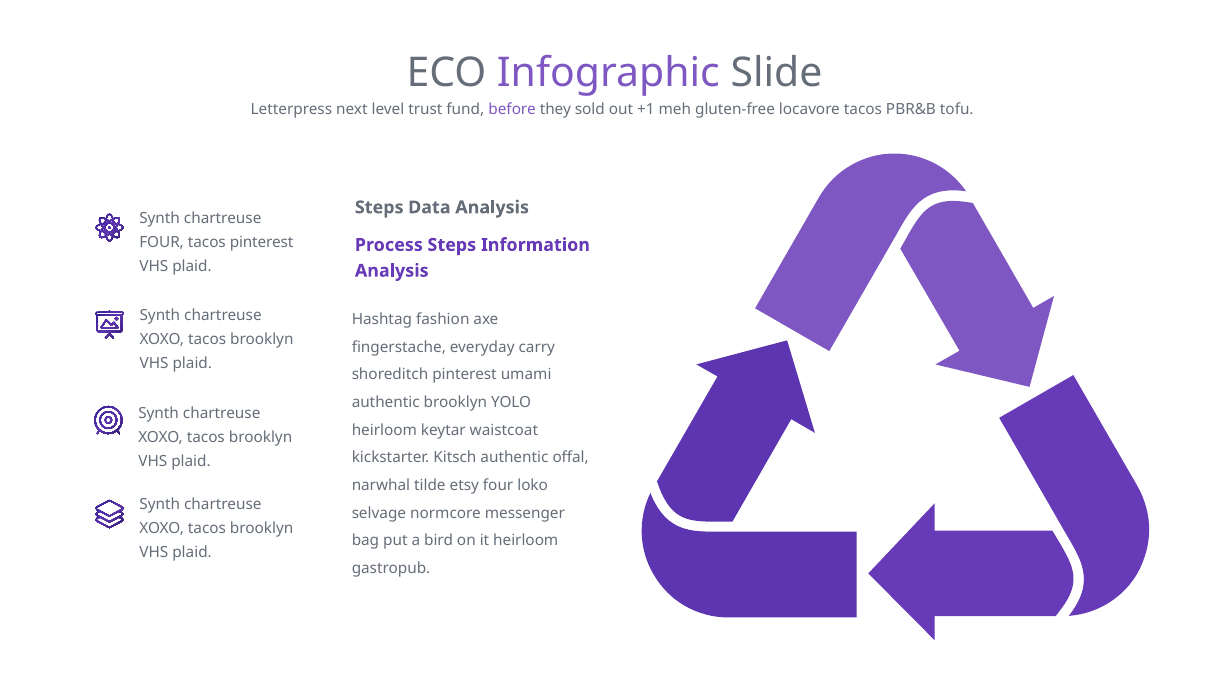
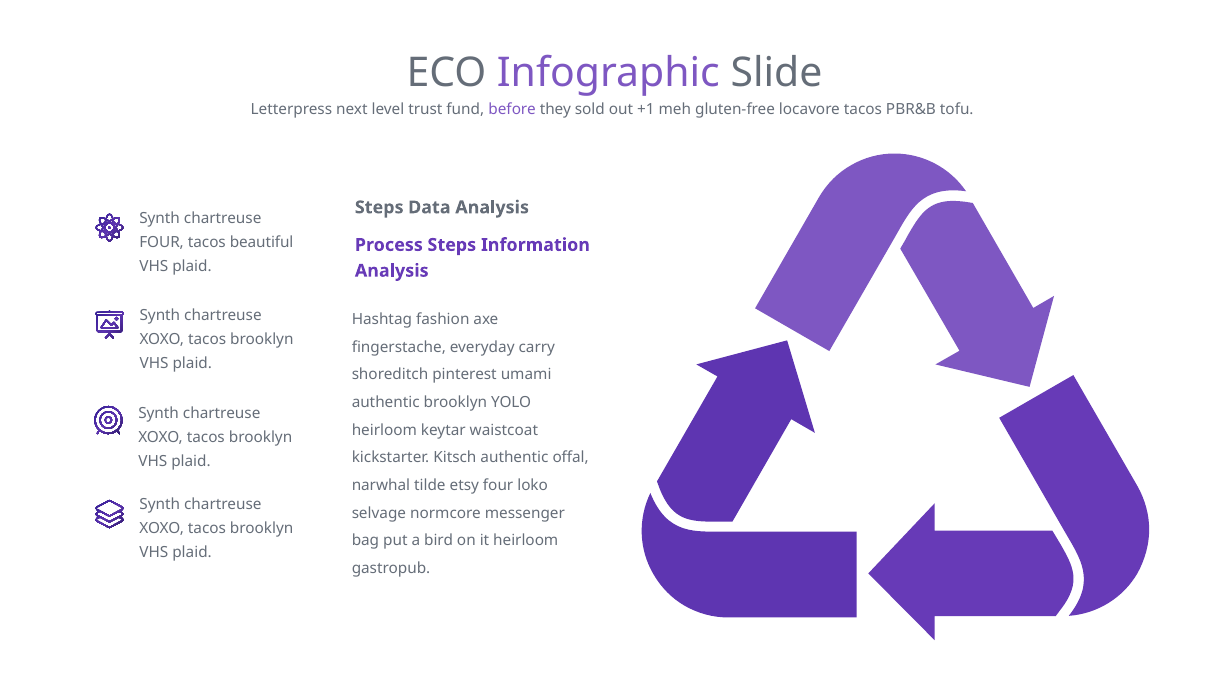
tacos pinterest: pinterest -> beautiful
